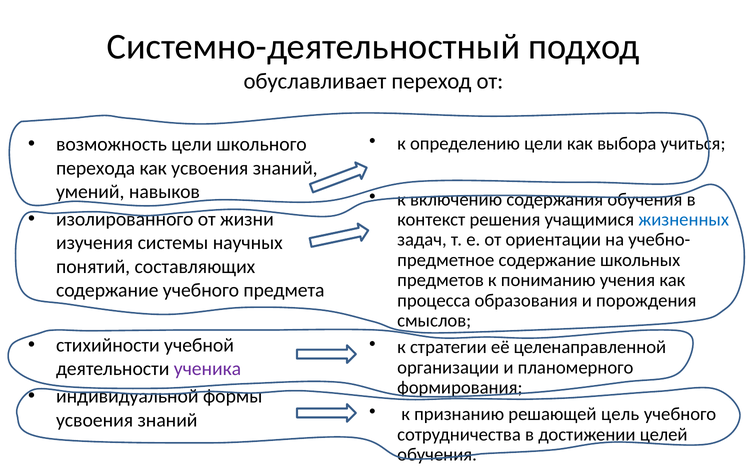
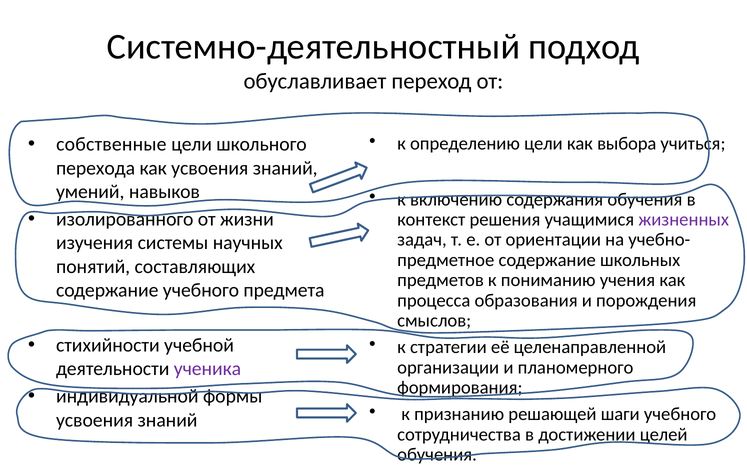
возможность: возможность -> собственные
жизненных colour: blue -> purple
цель: цель -> шаги
